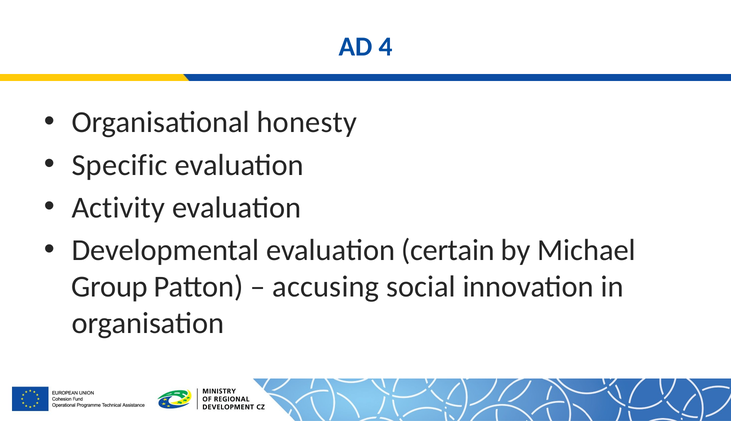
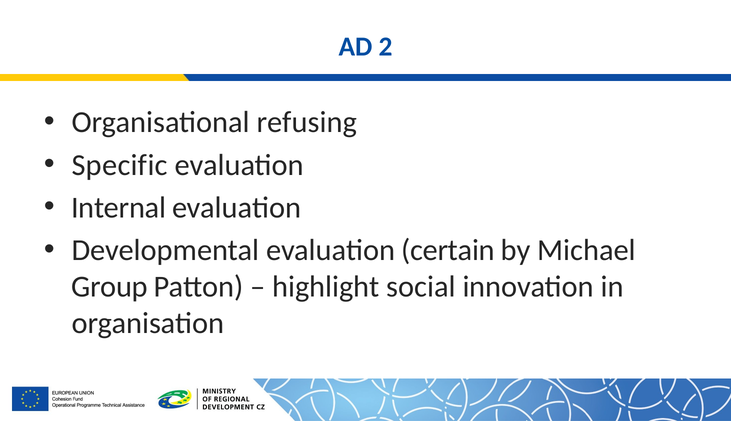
4: 4 -> 2
honesty: honesty -> refusing
Activity: Activity -> Internal
accusing: accusing -> highlight
